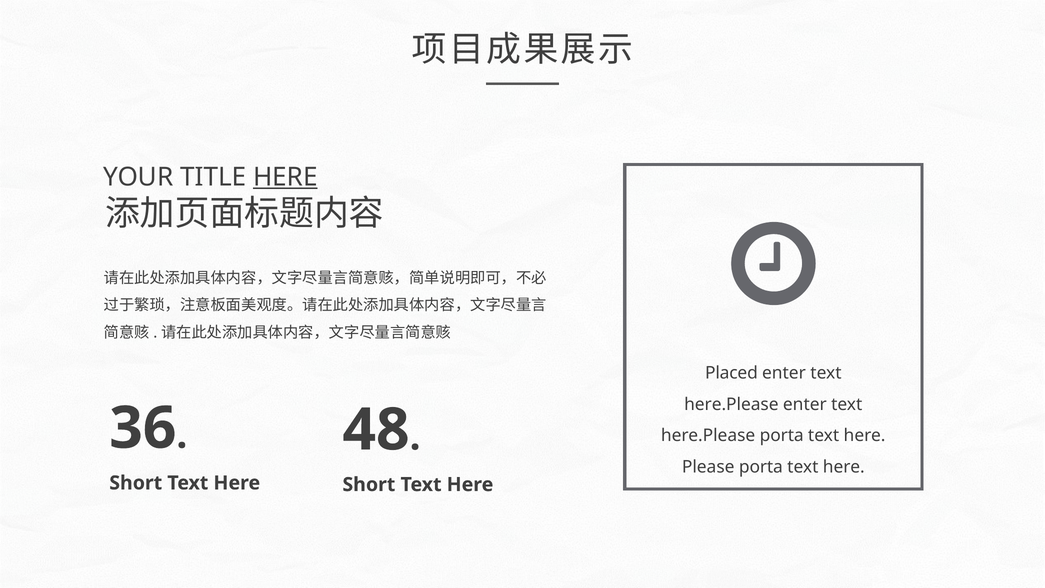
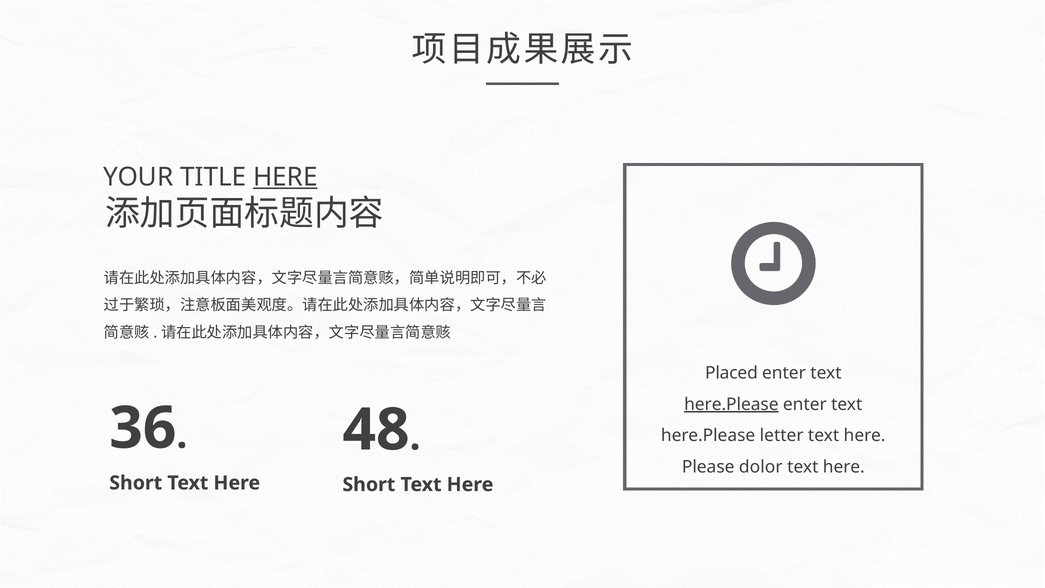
here.Please at (731, 404) underline: none -> present
here.Please porta: porta -> letter
Please porta: porta -> dolor
